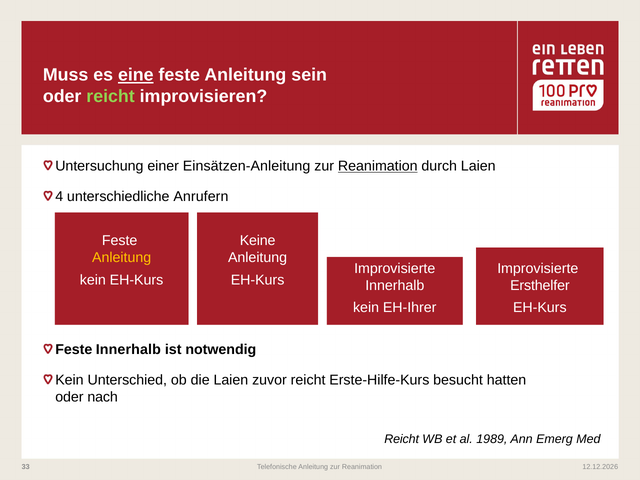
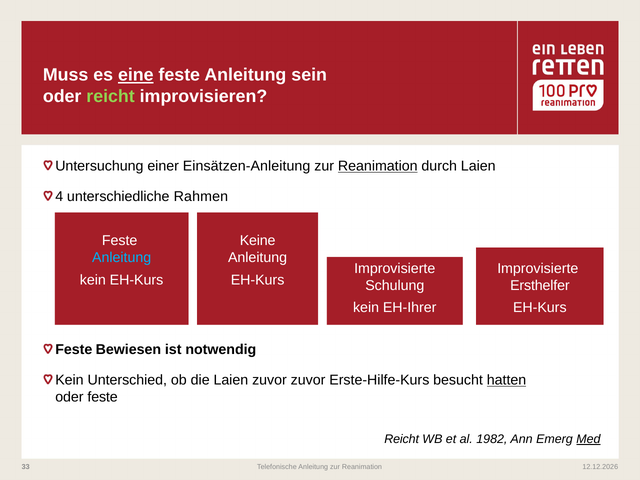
Anrufern: Anrufern -> Rahmen
Anleitung at (122, 258) colour: yellow -> light blue
Innerhalb at (395, 285): Innerhalb -> Schulung
Feste Innerhalb: Innerhalb -> Bewiesen
zuvor reicht: reicht -> zuvor
hatten underline: none -> present
oder nach: nach -> feste
1989: 1989 -> 1982
Med underline: none -> present
